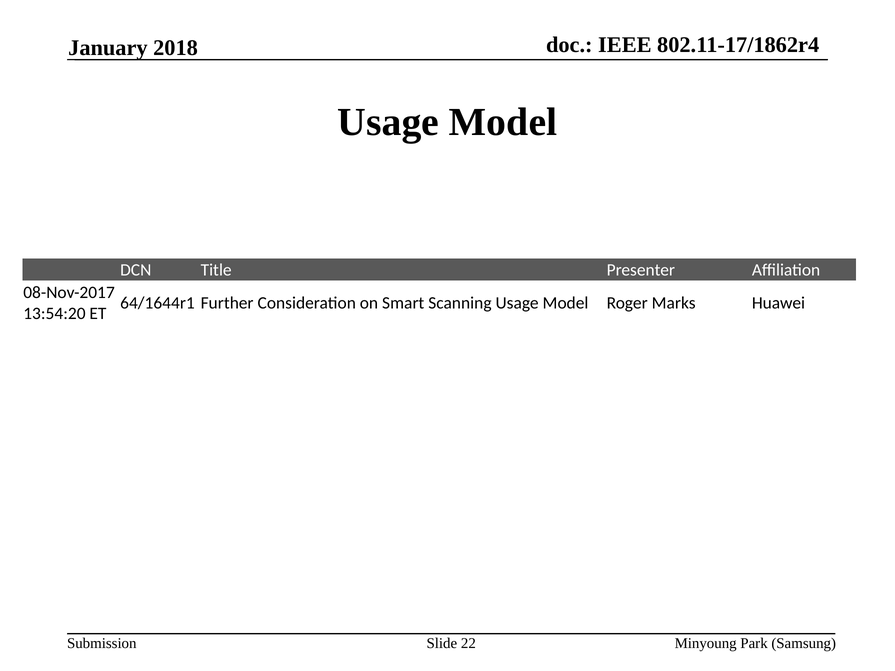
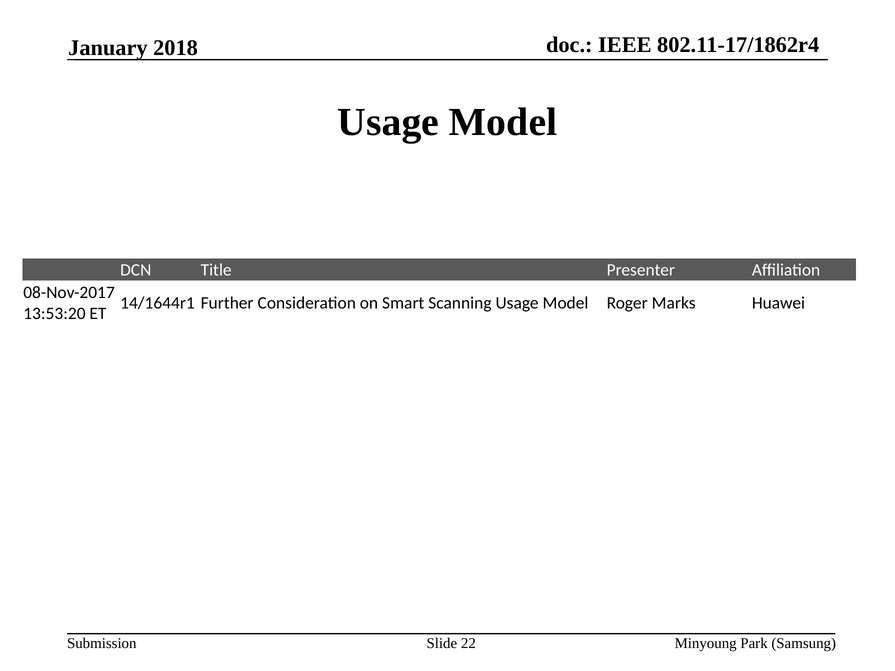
64/1644r1: 64/1644r1 -> 14/1644r1
13:54:20: 13:54:20 -> 13:53:20
